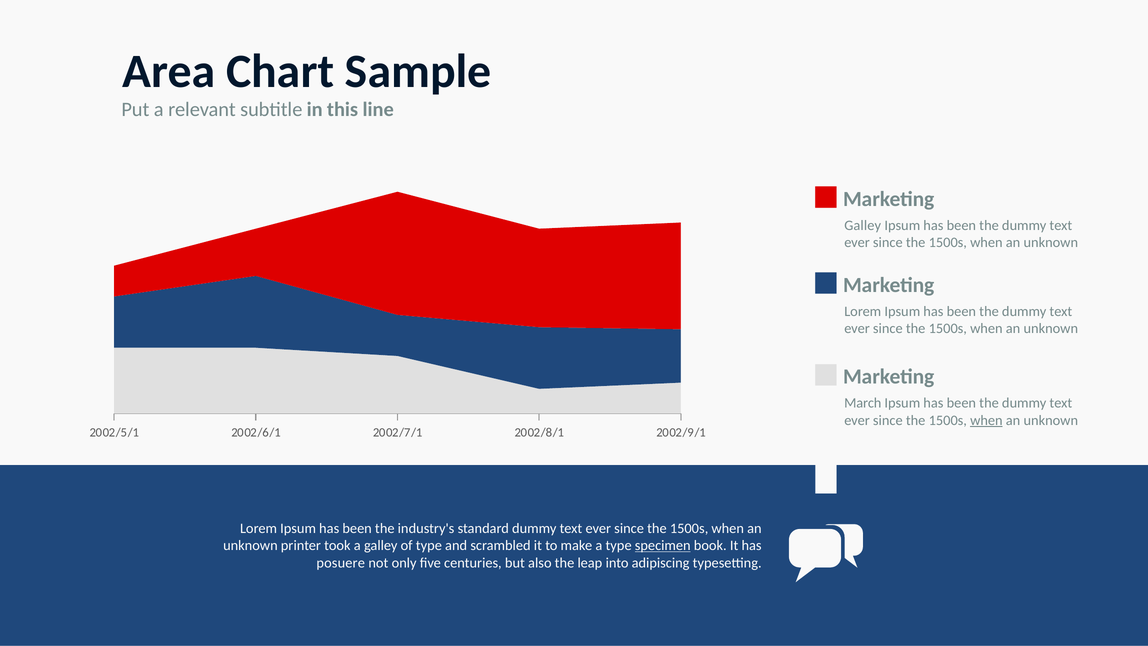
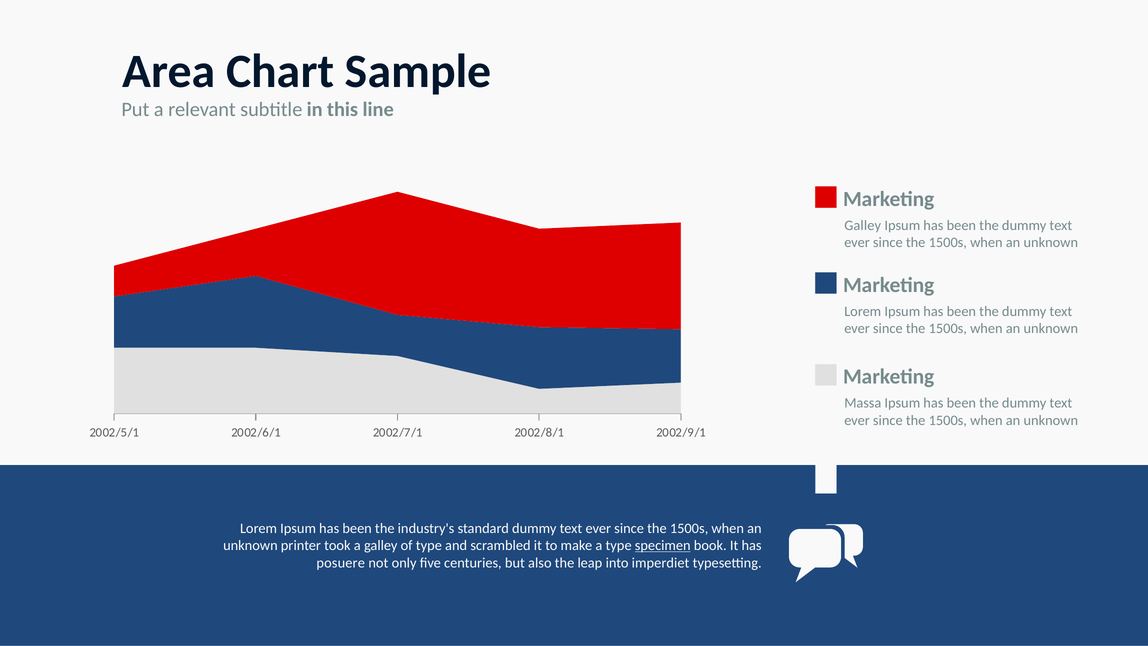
March: March -> Massa
when at (986, 420) underline: present -> none
adipiscing: adipiscing -> imperdiet
